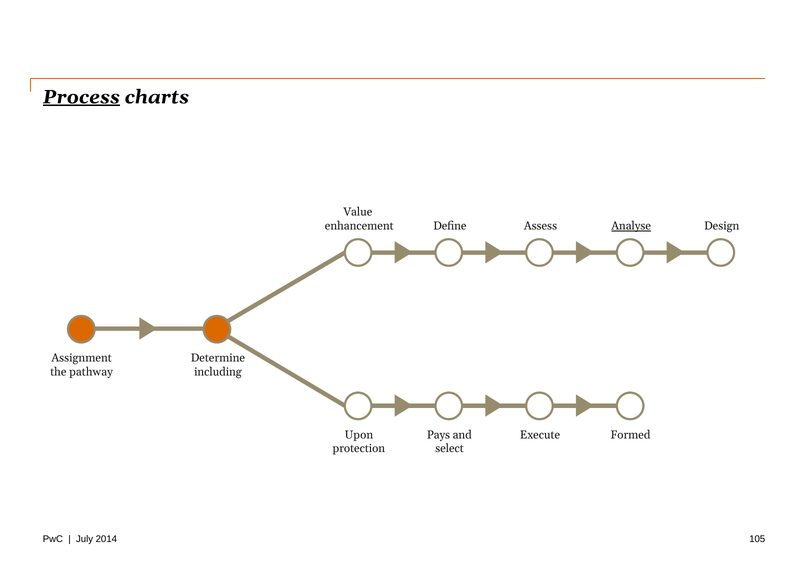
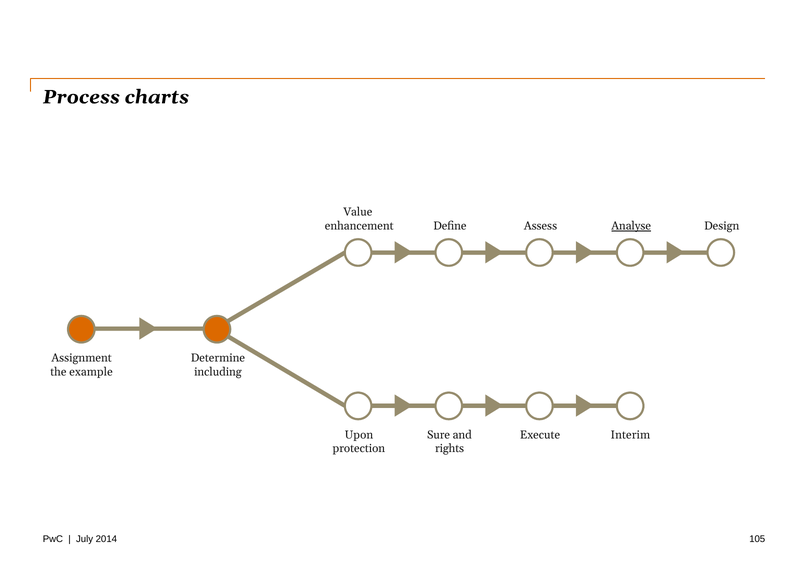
Process underline: present -> none
pathway: pathway -> example
Pays: Pays -> Sure
Formed: Formed -> Interim
select: select -> rights
